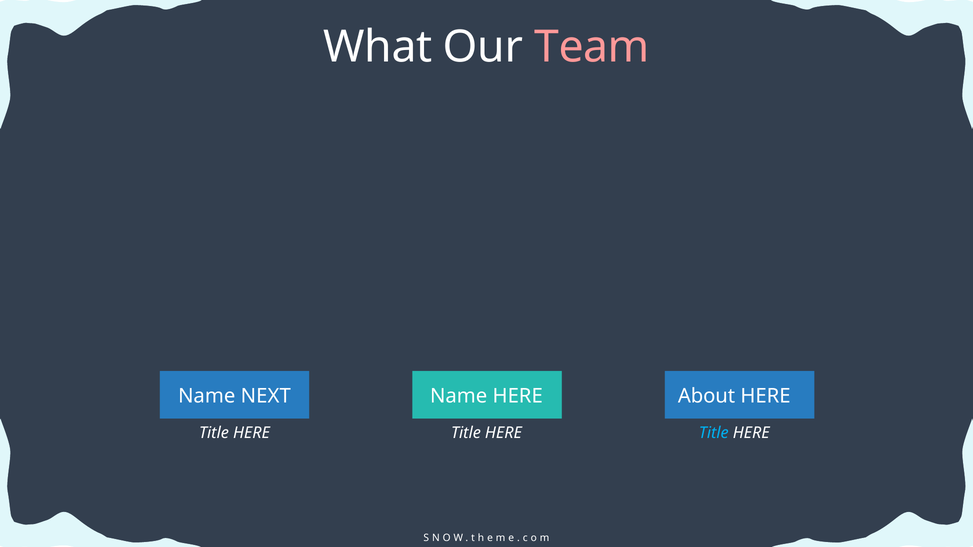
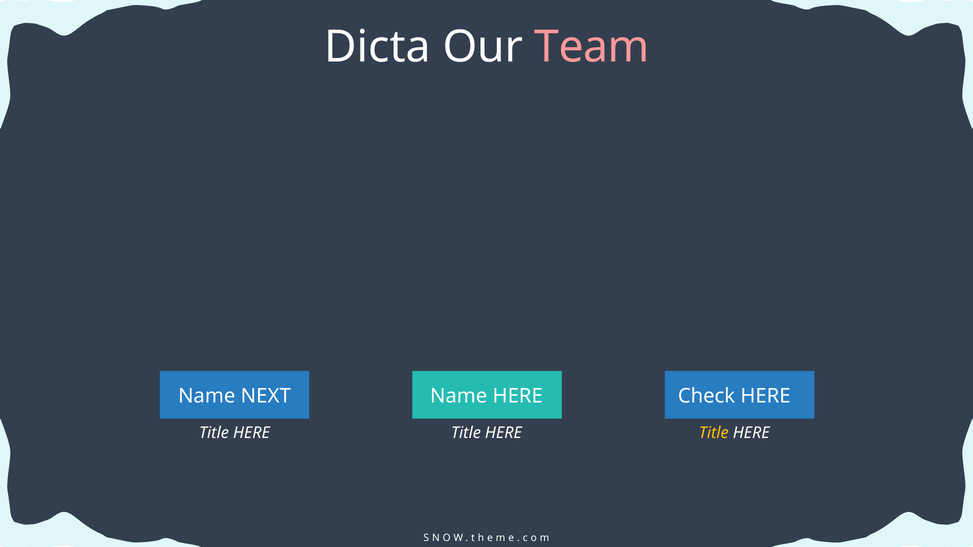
What: What -> Dicta
About: About -> Check
Title at (714, 433) colour: light blue -> yellow
